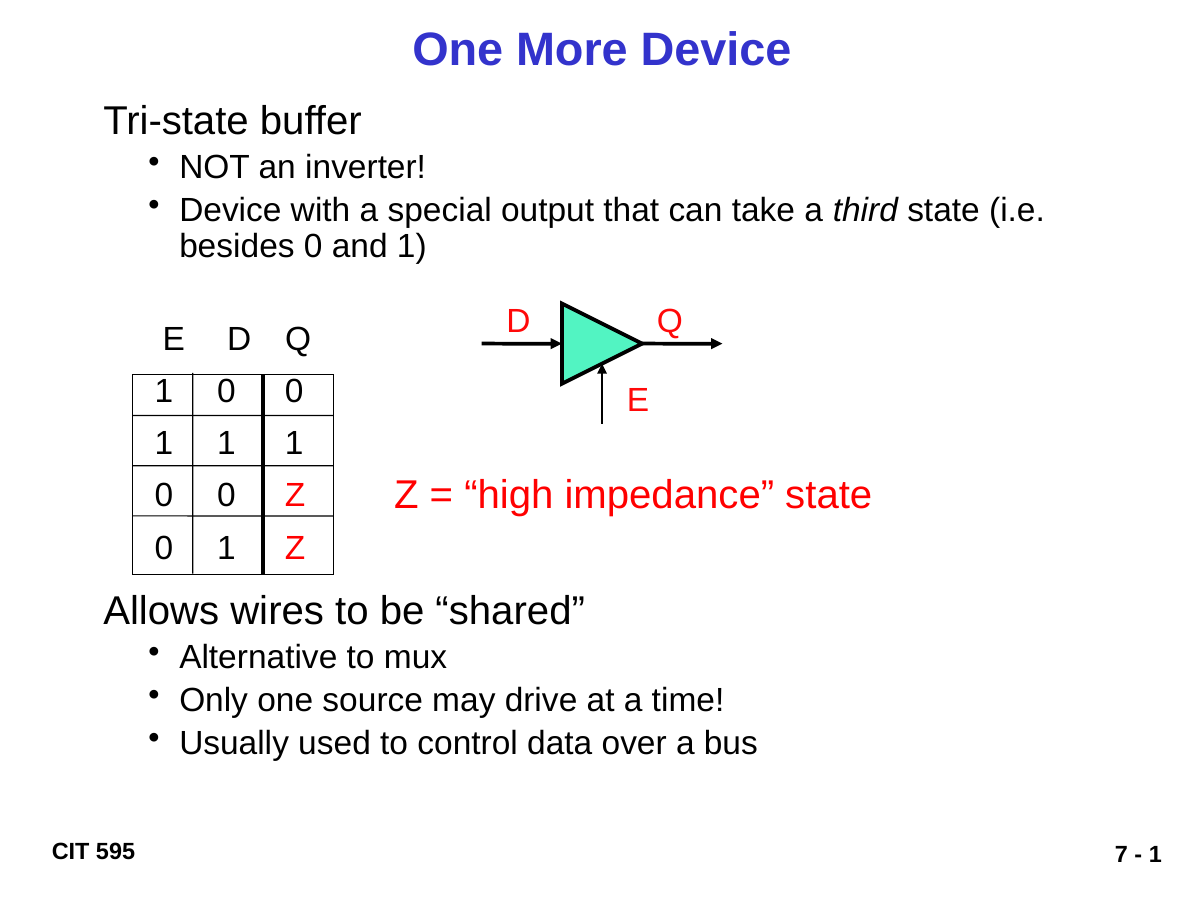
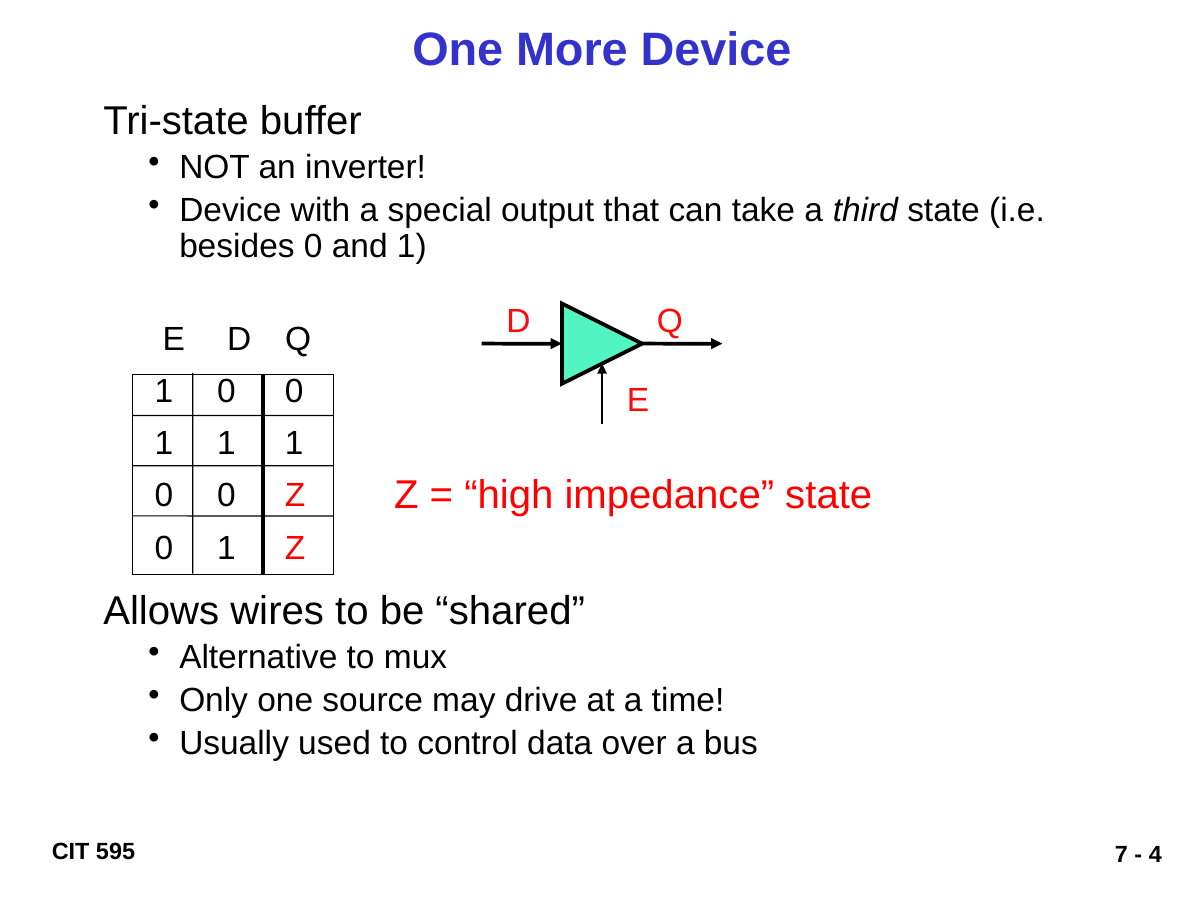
1 at (1155, 854): 1 -> 4
